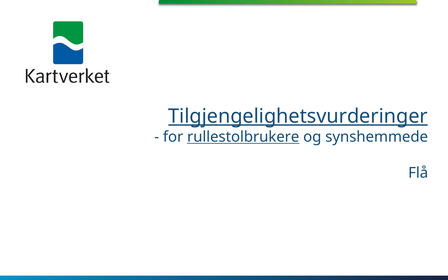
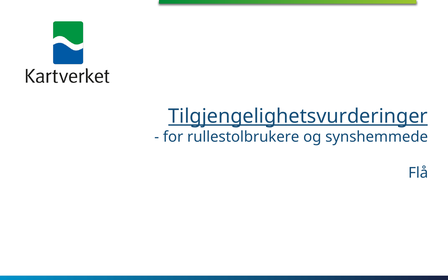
rullestolbrukere underline: present -> none
